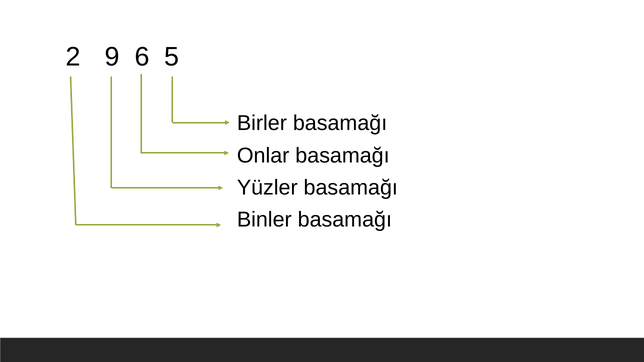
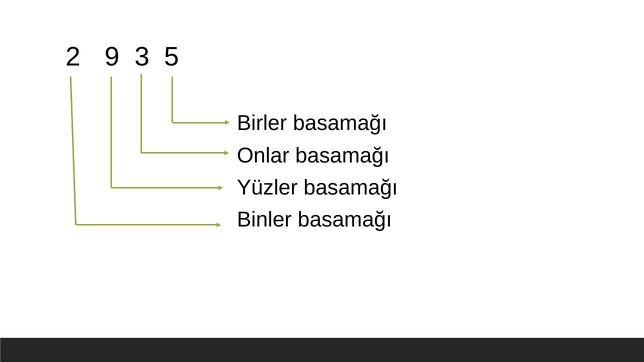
6: 6 -> 3
